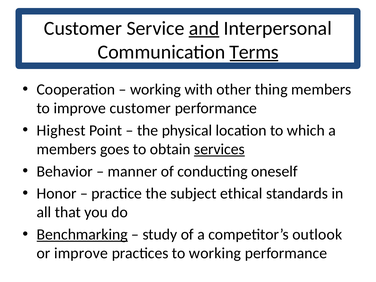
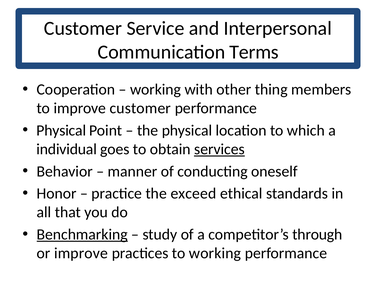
and underline: present -> none
Terms underline: present -> none
Highest at (61, 130): Highest -> Physical
members at (67, 149): members -> individual
subject: subject -> exceed
outlook: outlook -> through
